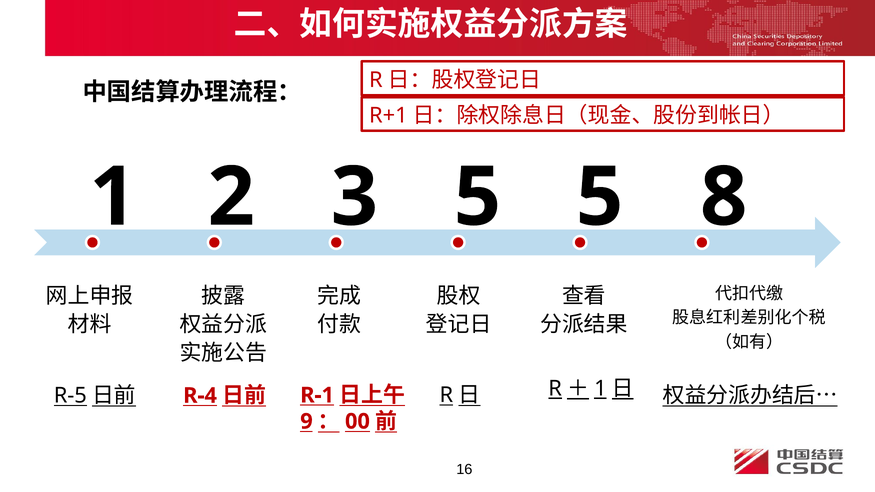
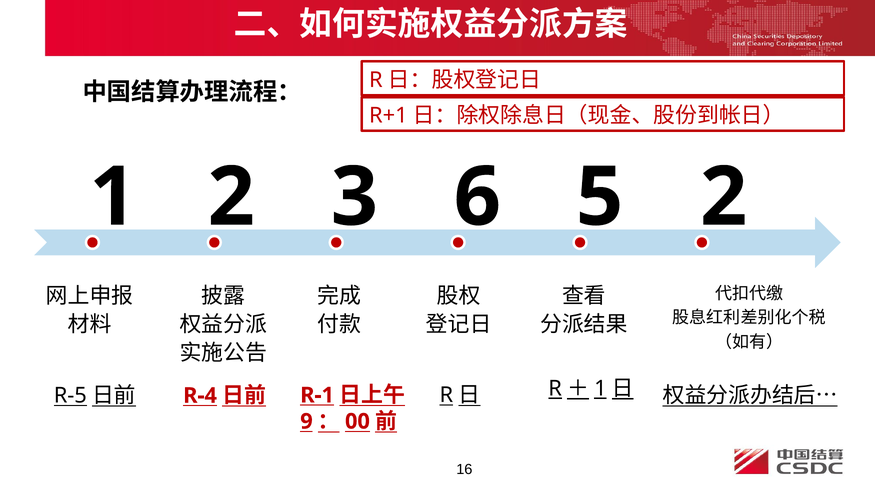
3 5: 5 -> 6
5 8: 8 -> 2
